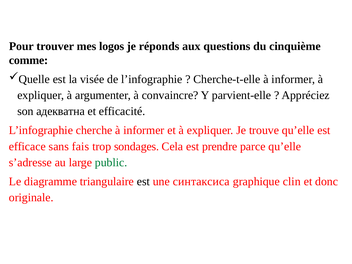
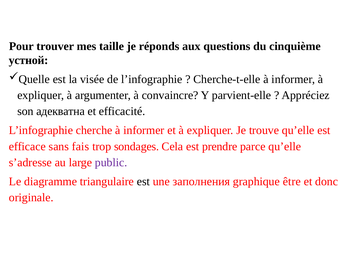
logos: logos -> taille
comme: comme -> устной
public colour: green -> purple
синтаксиса: синтаксиса -> заполнения
clin: clin -> être
